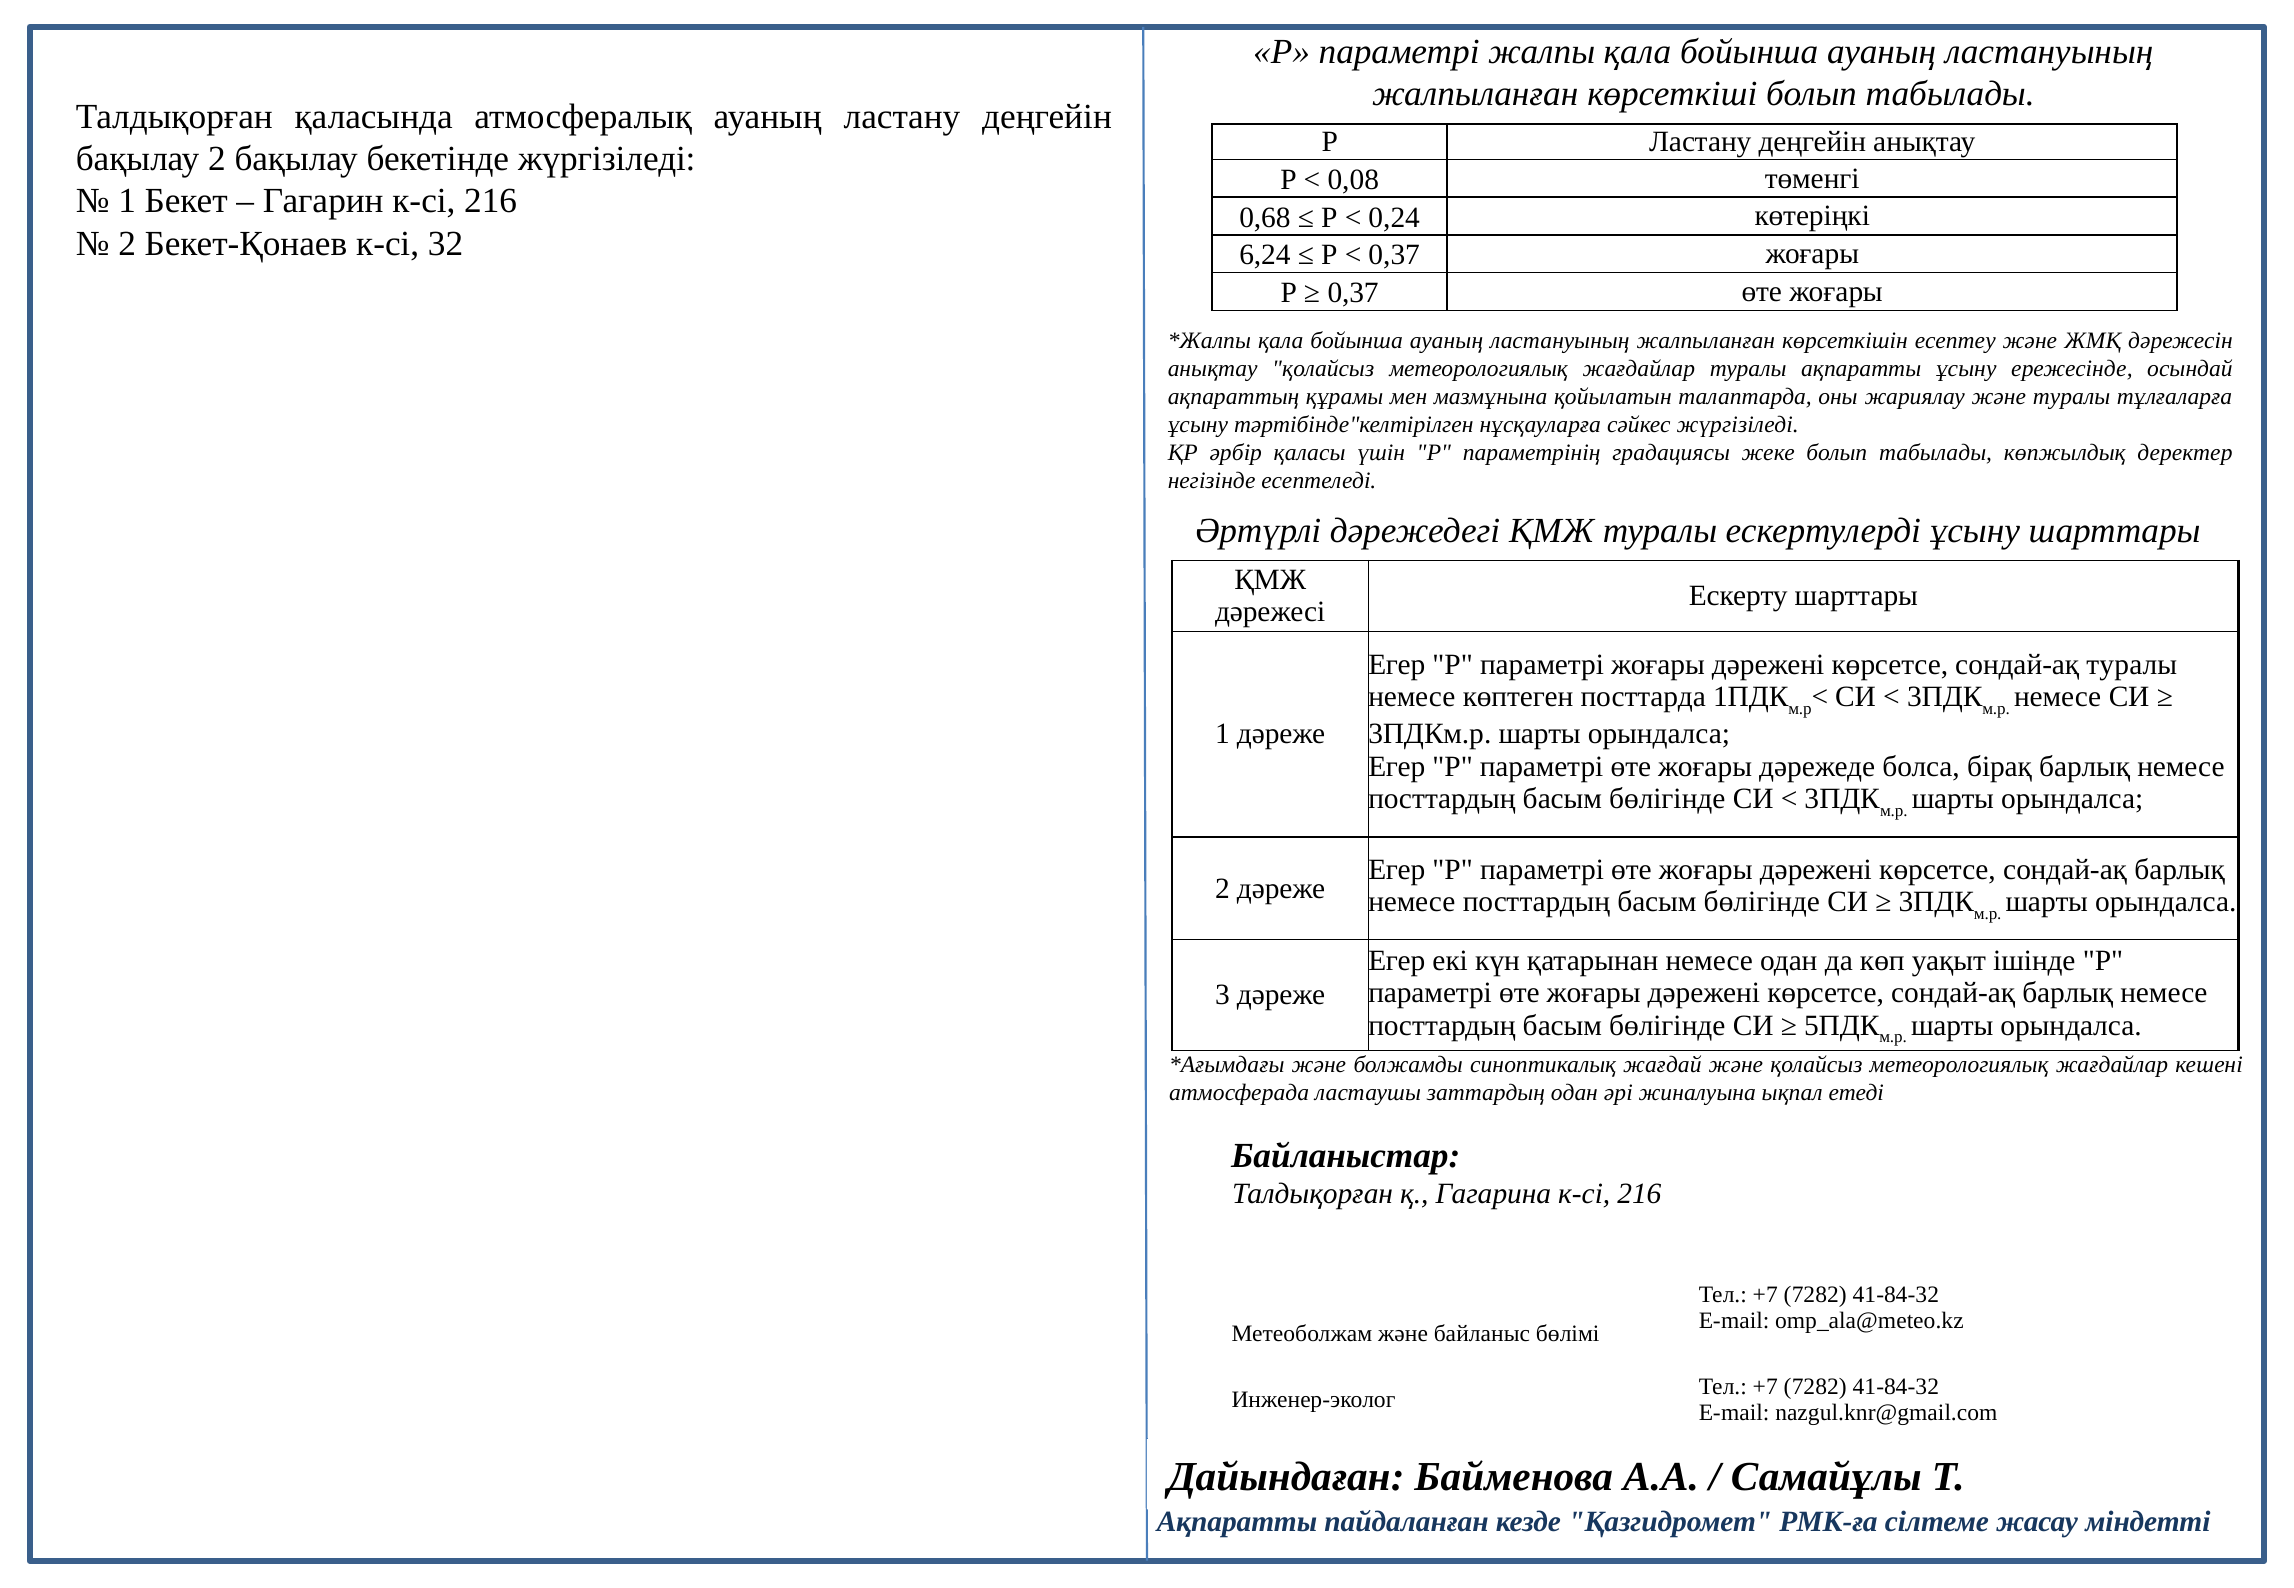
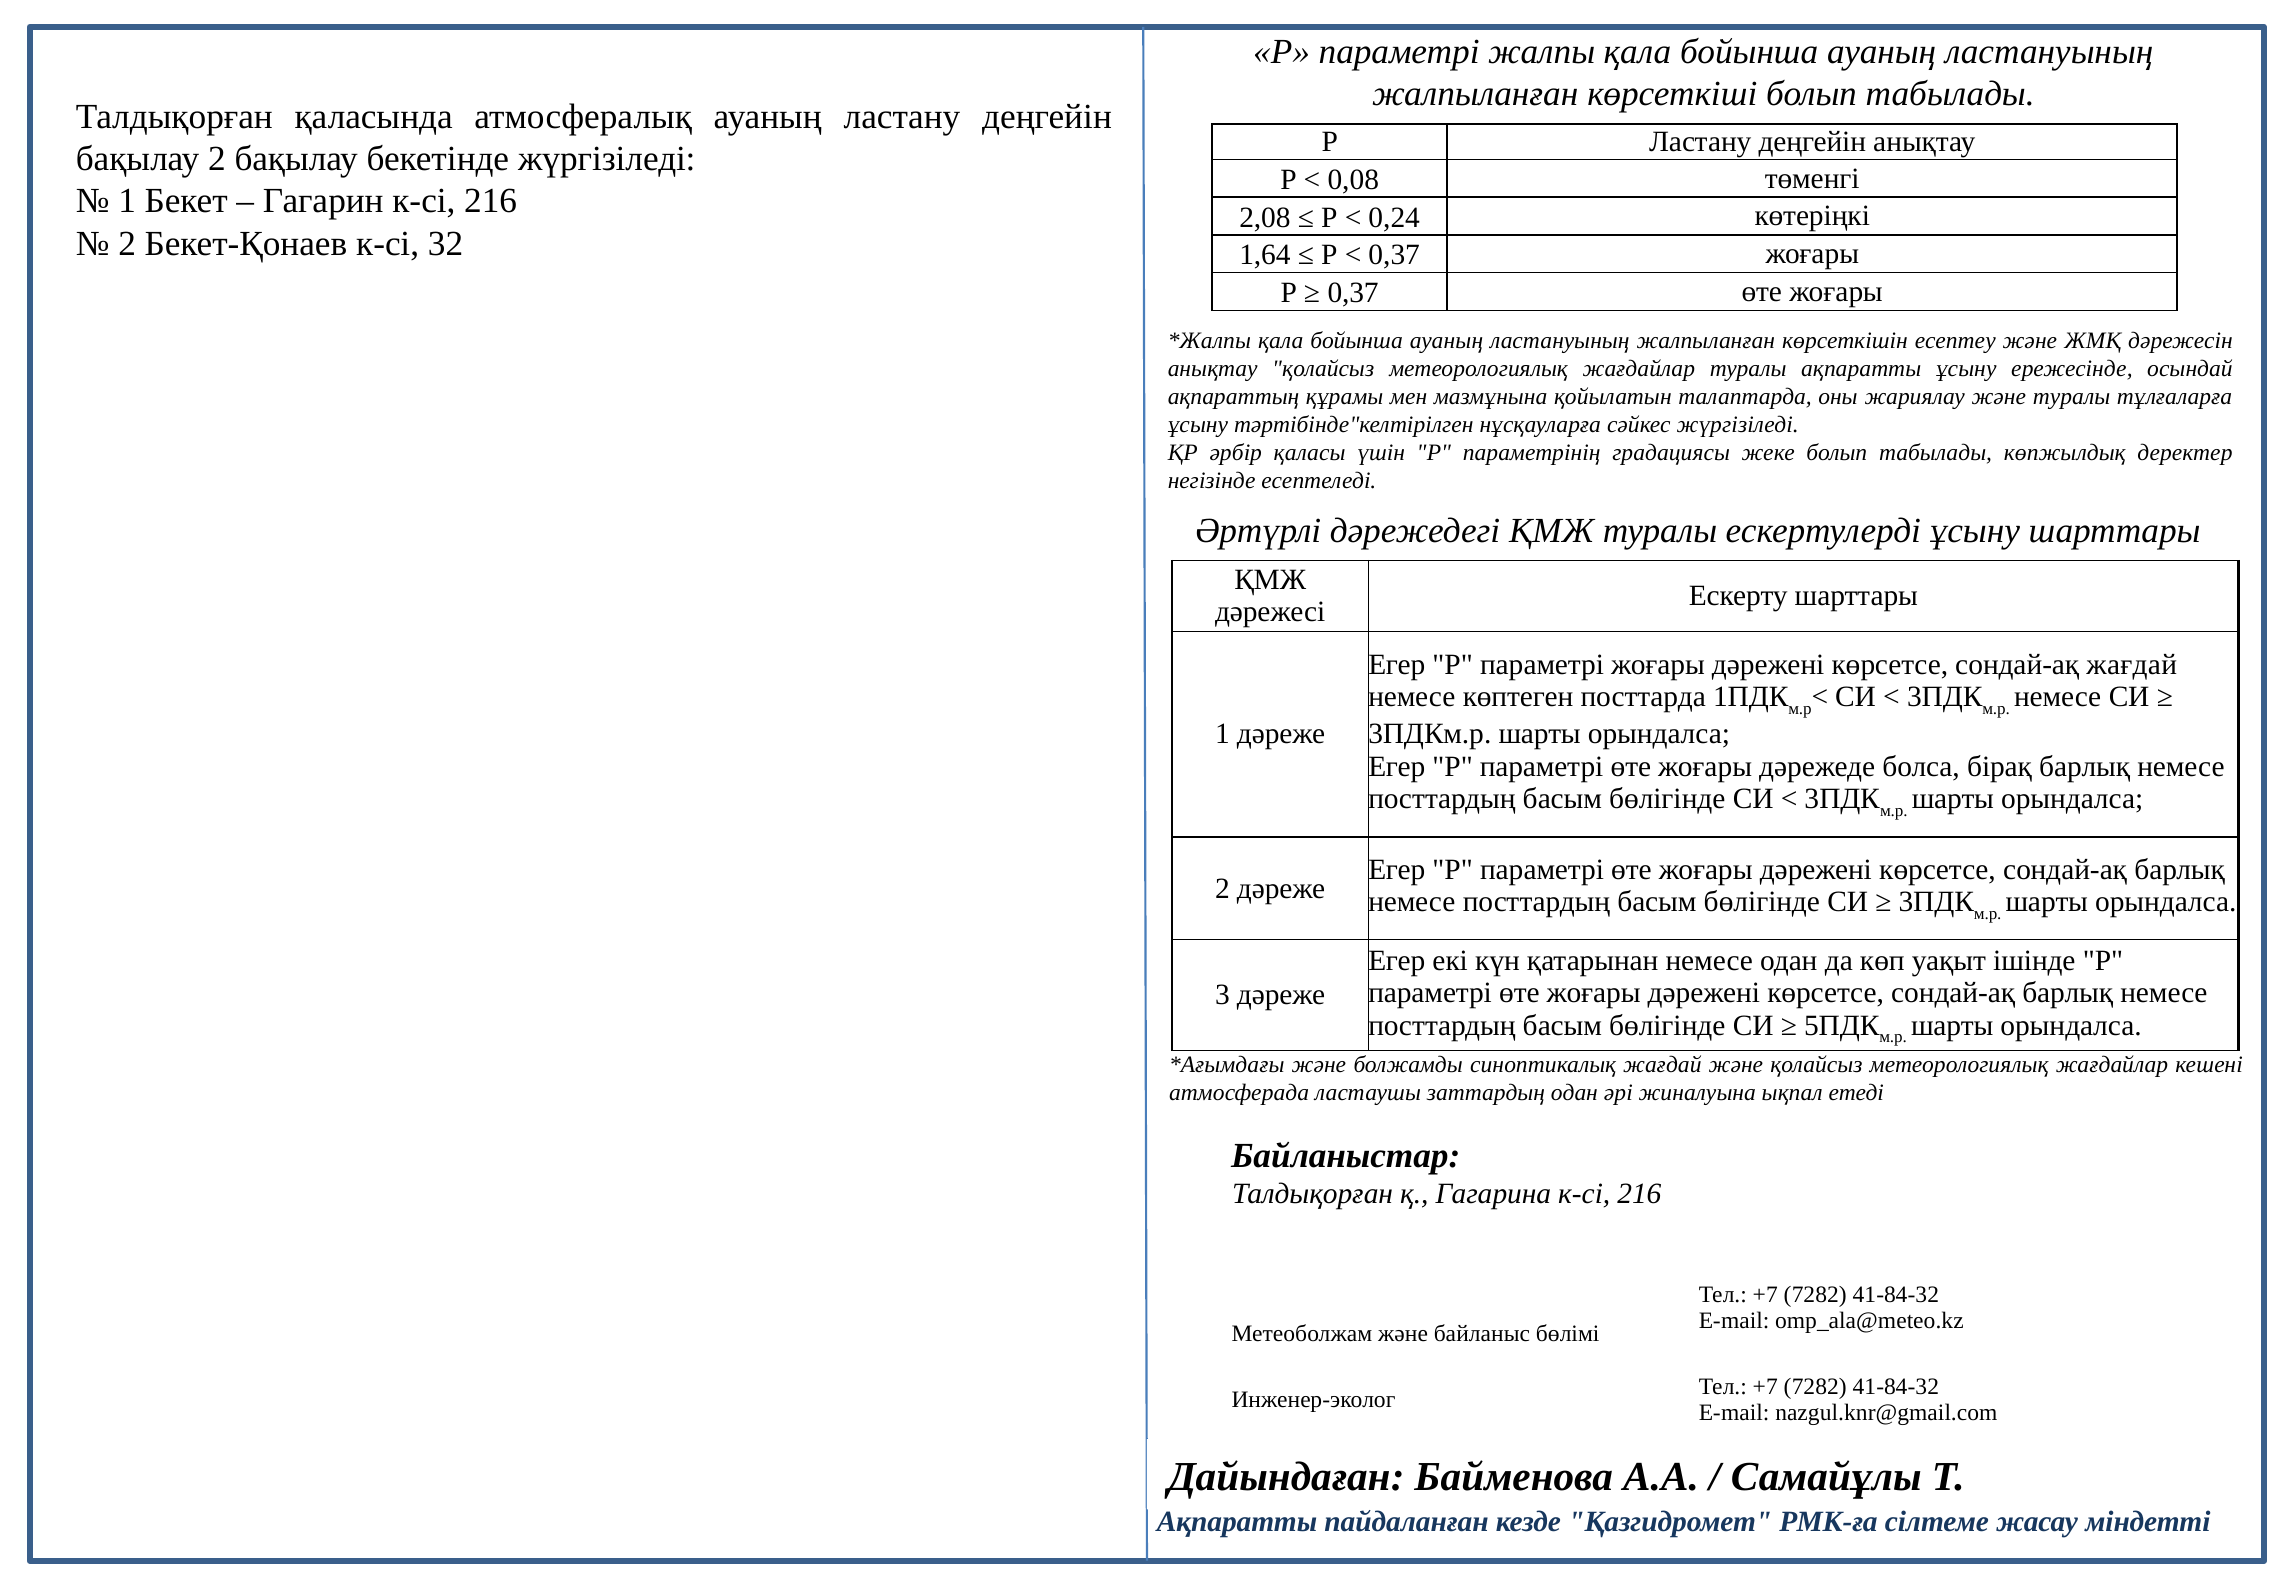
0,68: 0,68 -> 2,08
6,24: 6,24 -> 1,64
сондай-ақ туралы: туралы -> жағдай
